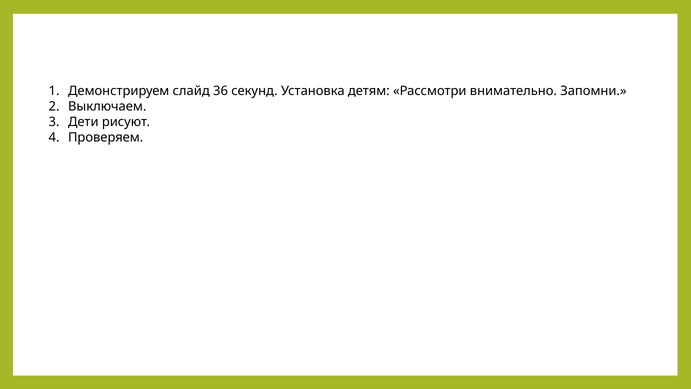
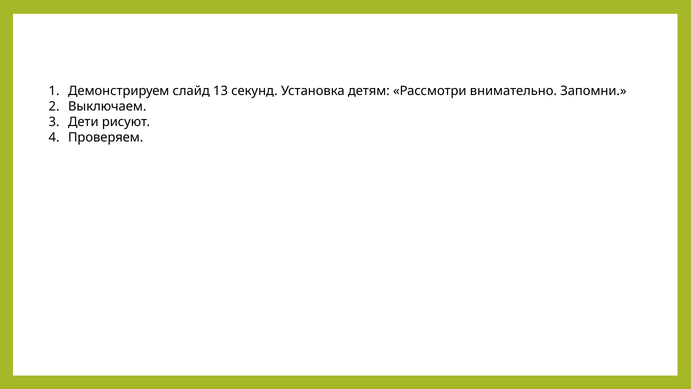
36: 36 -> 13
